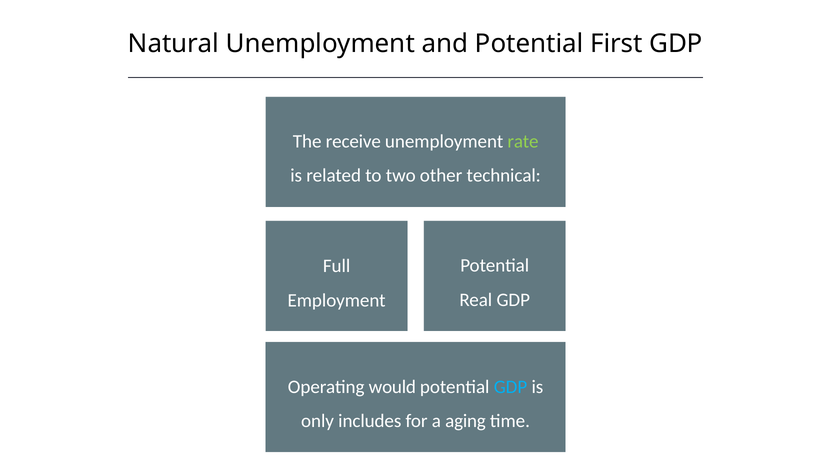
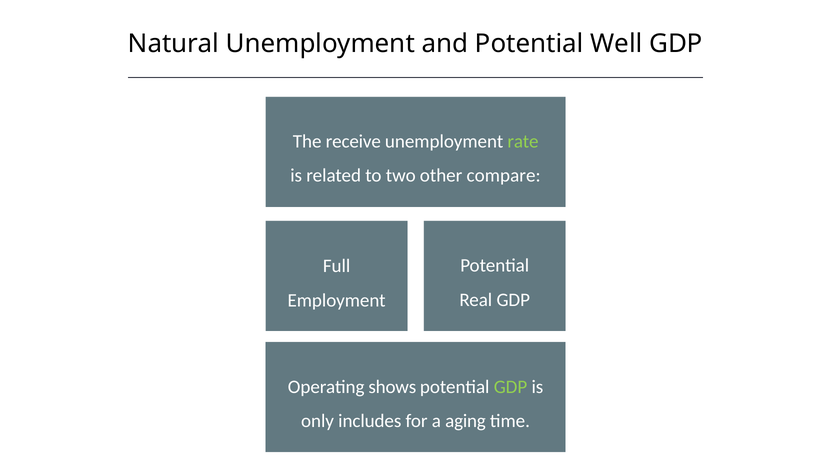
First: First -> Well
technical: technical -> compare
would: would -> shows
GDP at (511, 387) colour: light blue -> light green
